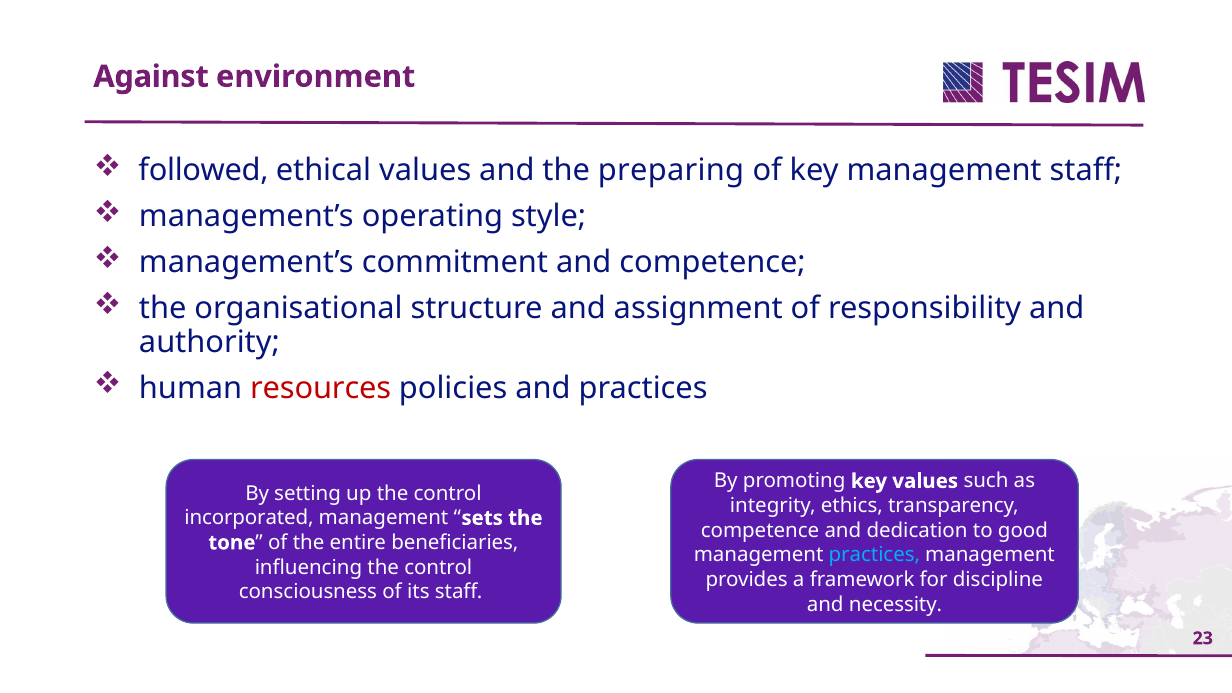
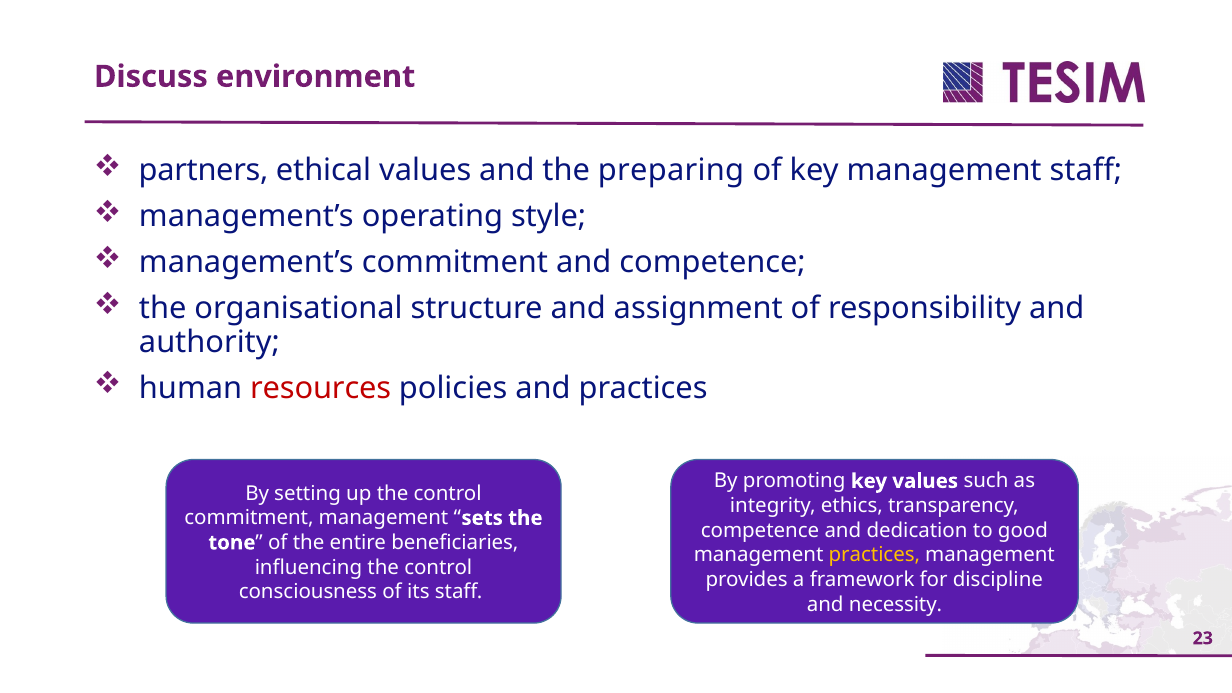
Against: Against -> Discuss
followed: followed -> partners
incorporated at (249, 518): incorporated -> commitment
practices at (874, 555) colour: light blue -> yellow
